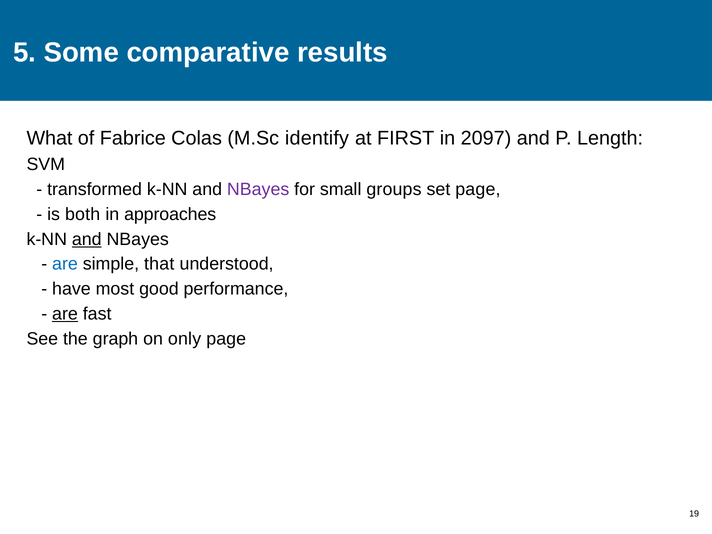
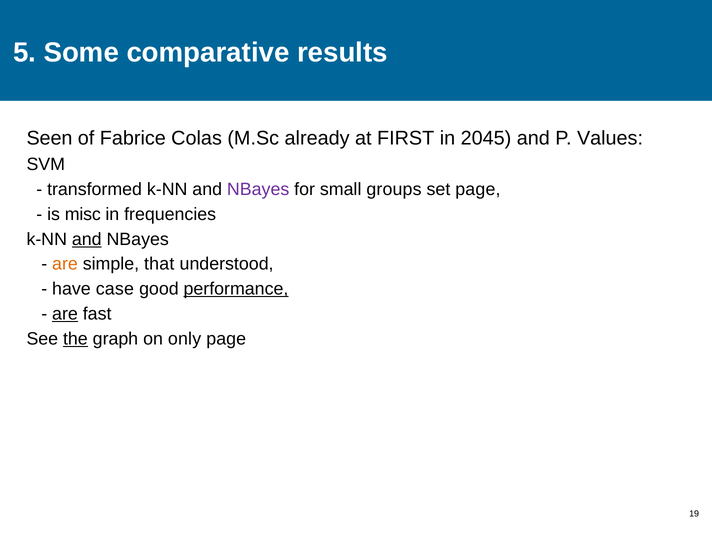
What: What -> Seen
identify: identify -> already
2097: 2097 -> 2045
Length: Length -> Values
both: both -> misc
approaches: approaches -> frequencies
are at (65, 264) colour: blue -> orange
most: most -> case
performance underline: none -> present
the underline: none -> present
